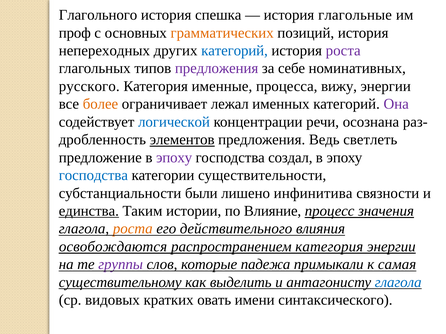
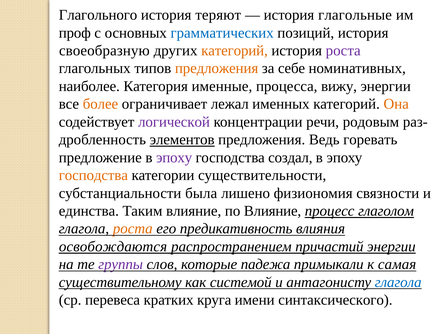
спешка: спешка -> теряют
грамматических colour: orange -> blue
непереходных: непереходных -> своеобразную
категорий at (234, 51) colour: blue -> orange
предложения at (217, 69) colour: purple -> orange
русского: русского -> наиболее
Она colour: purple -> orange
логической colour: blue -> purple
осознана: осознана -> родовым
светлеть: светлеть -> горевать
господства at (93, 176) colour: blue -> orange
были: были -> была
инфинитива: инфинитива -> физиономия
единства underline: present -> none
Таким истории: истории -> влияние
значения: значения -> глаголом
действительного: действительного -> предикативность
распространением категория: категория -> причастий
выделить: выделить -> системой
видовых: видовых -> перевеса
овать: овать -> круга
